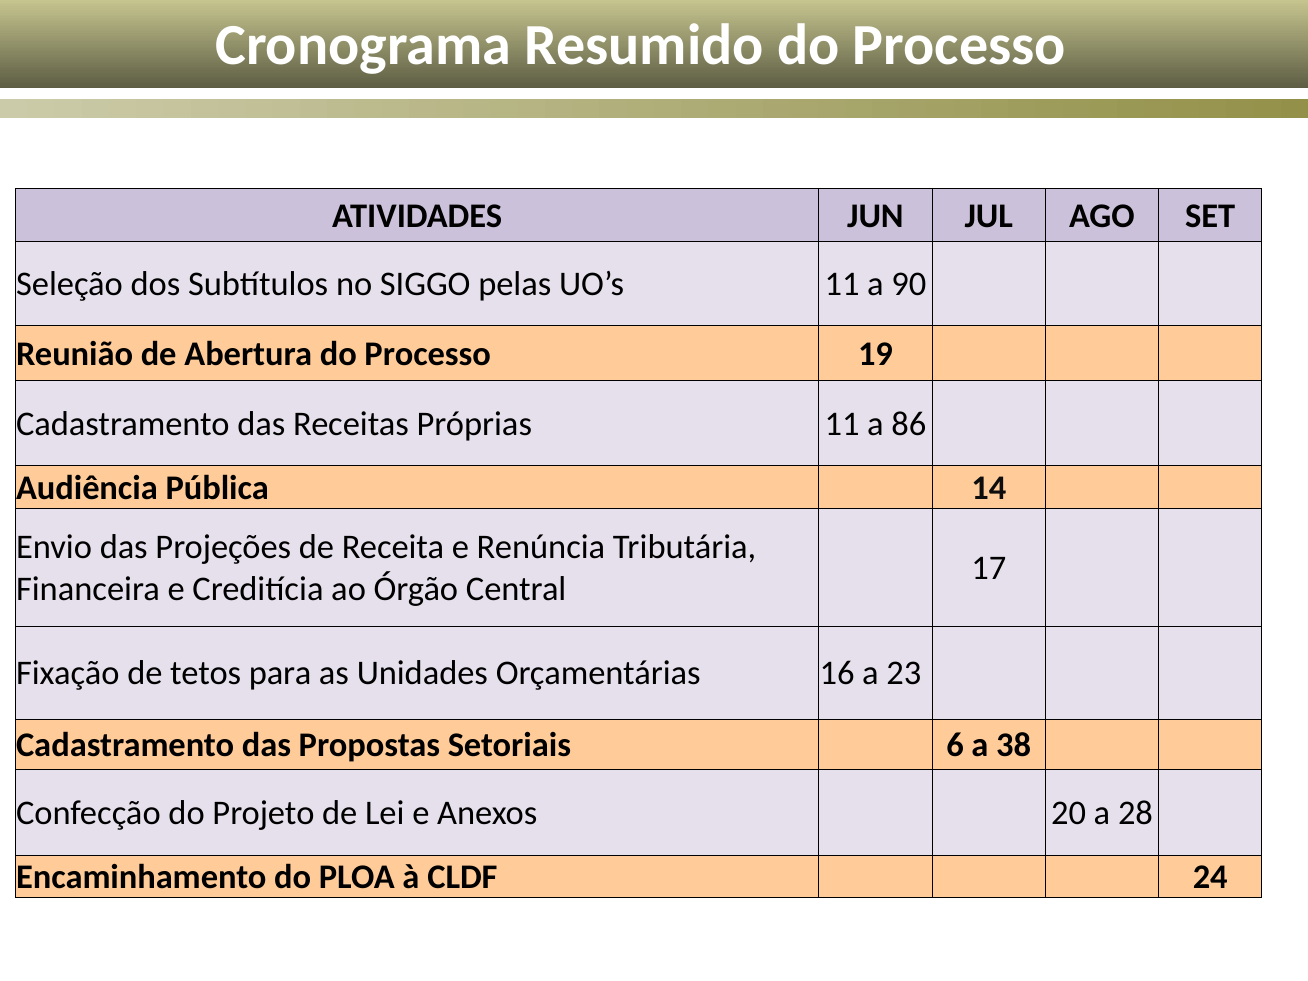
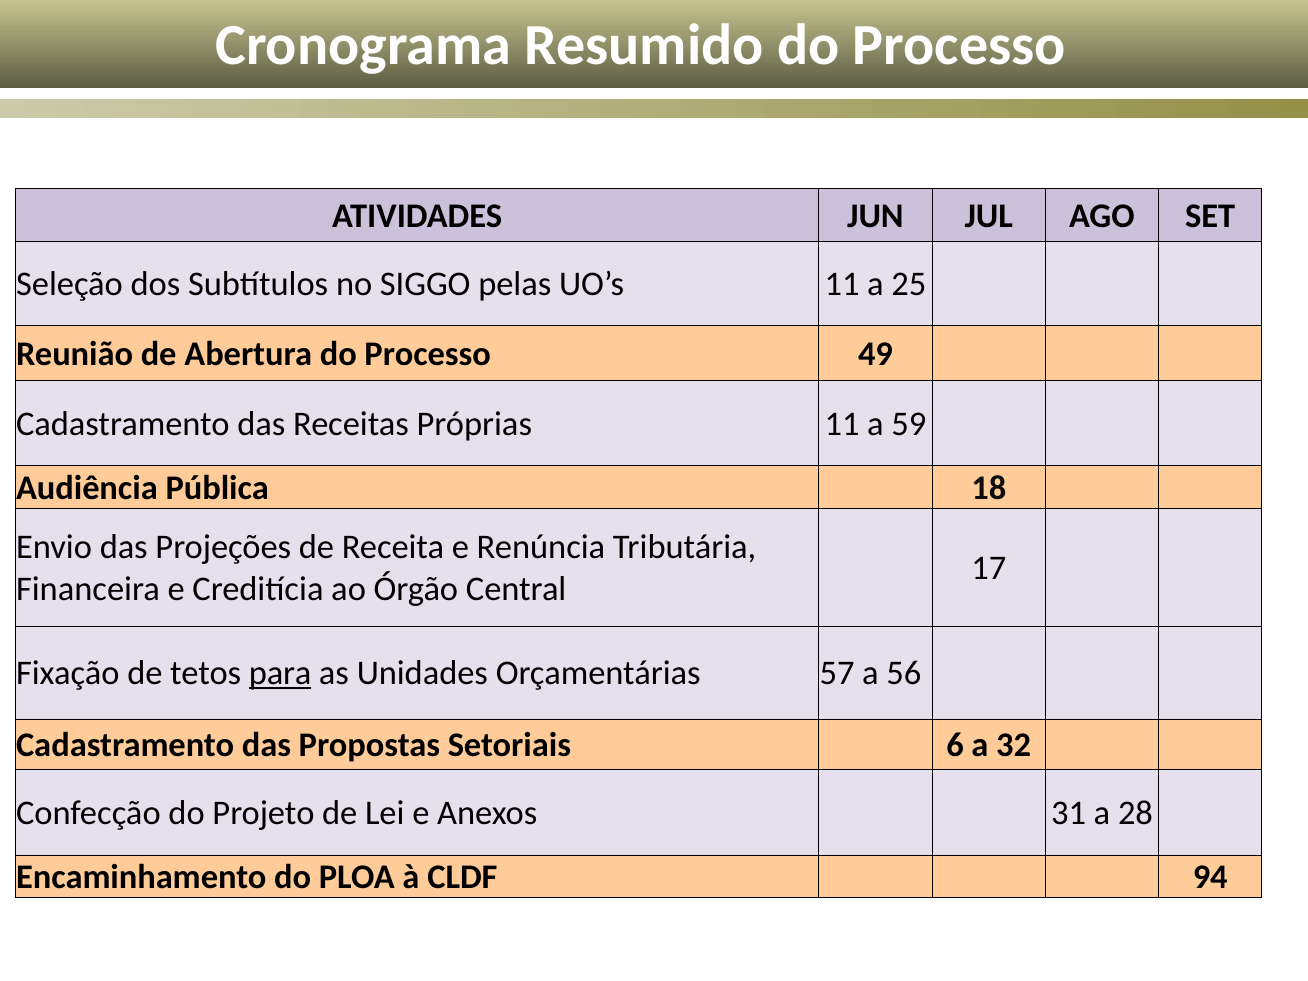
90: 90 -> 25
19: 19 -> 49
86: 86 -> 59
14: 14 -> 18
para underline: none -> present
16: 16 -> 57
23: 23 -> 56
38: 38 -> 32
20: 20 -> 31
24: 24 -> 94
